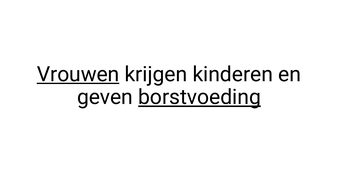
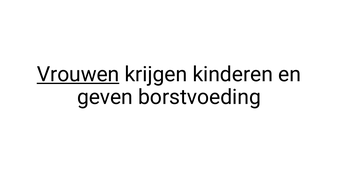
borstvoeding underline: present -> none
